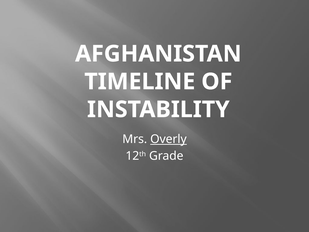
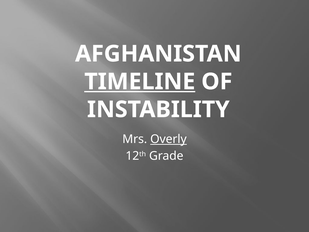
TIMELINE underline: none -> present
